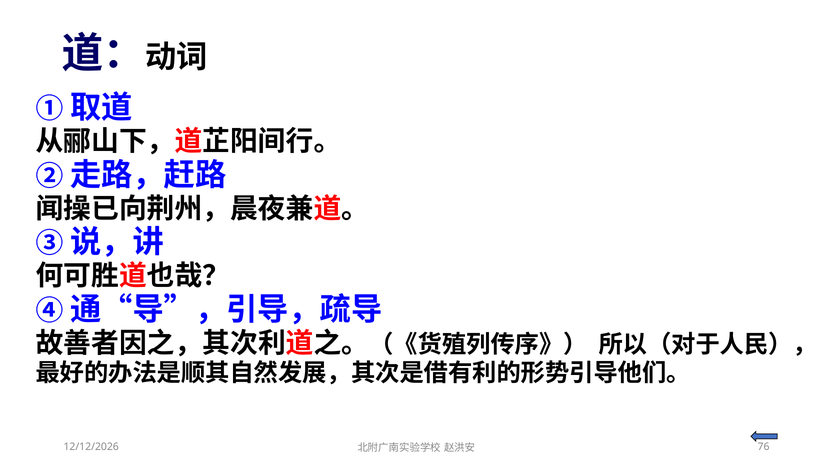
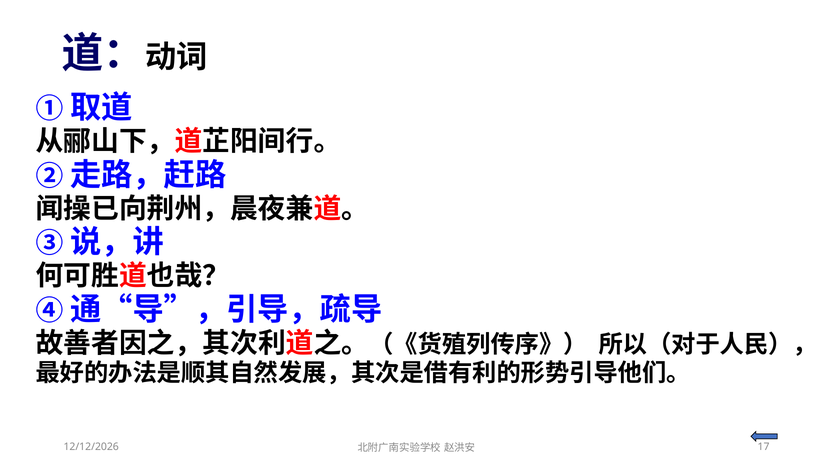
76: 76 -> 17
